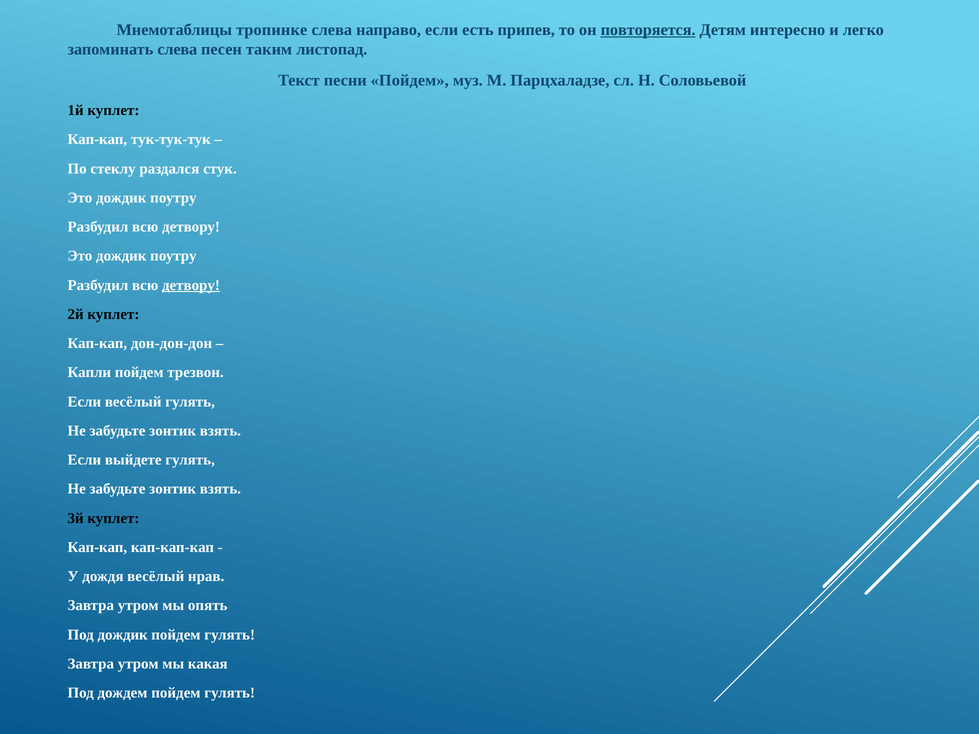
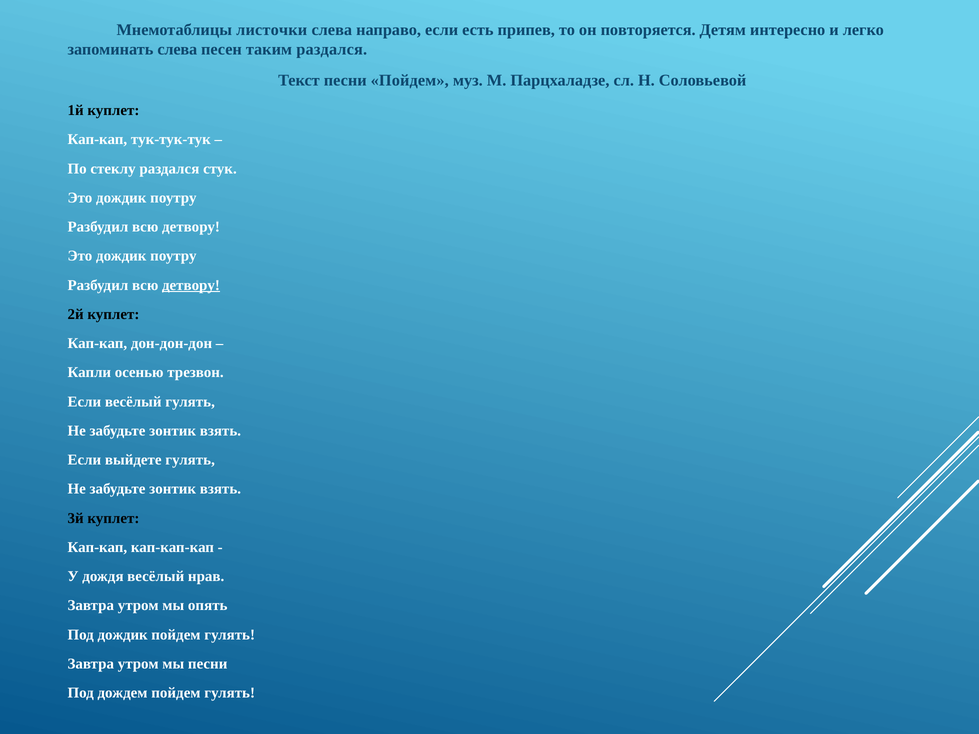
тропинке: тропинке -> листочки
повторяется underline: present -> none
таким листопад: листопад -> раздался
Капли пойдем: пойдем -> осенью
мы какая: какая -> песни
